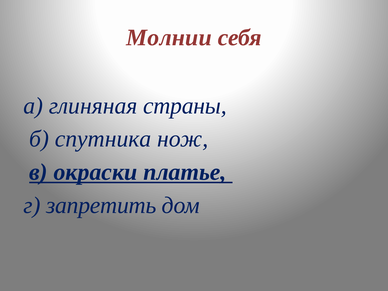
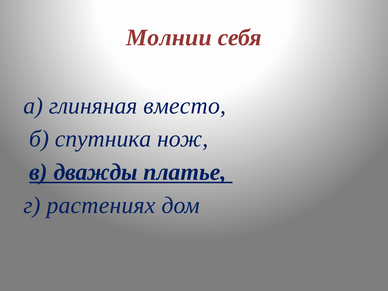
страны: страны -> вместо
окраски: окраски -> дважды
запретить: запретить -> растениях
